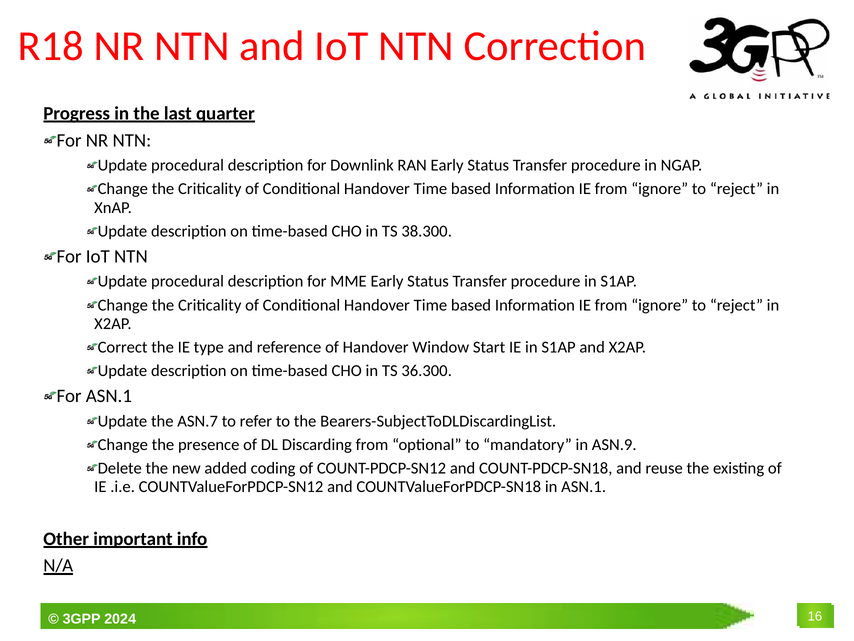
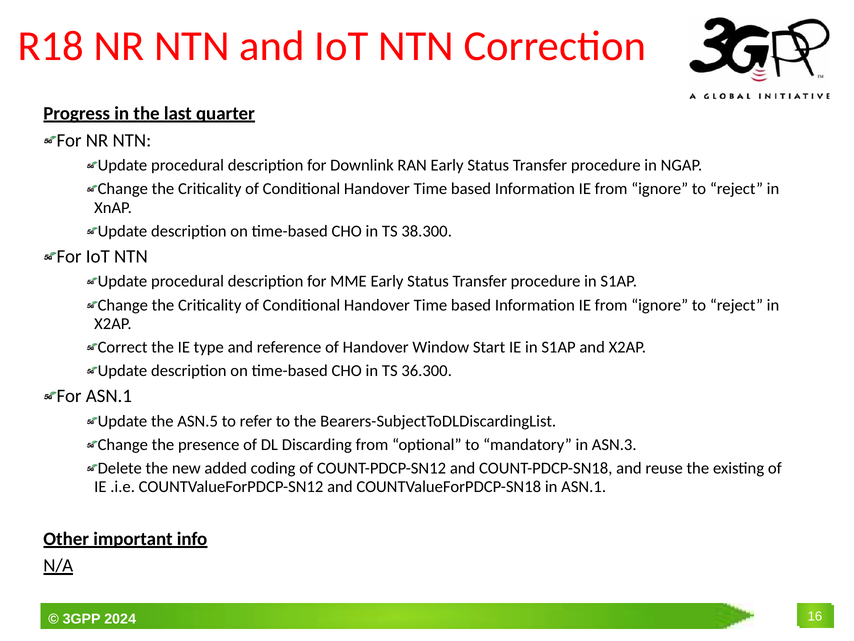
ASN.7: ASN.7 -> ASN.5
ASN.9: ASN.9 -> ASN.3
